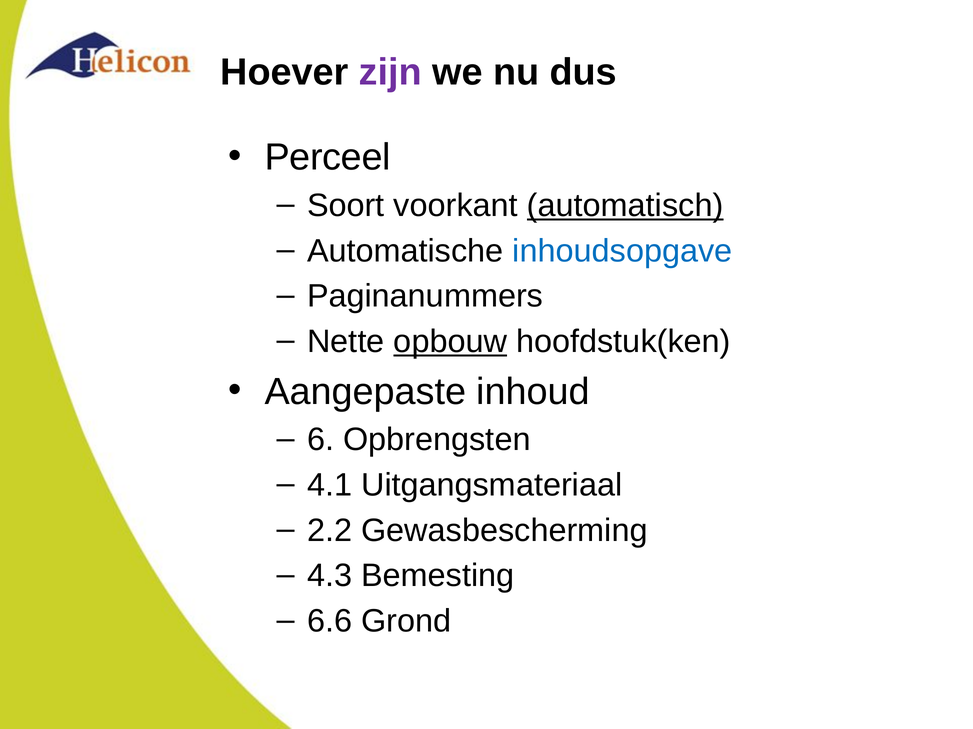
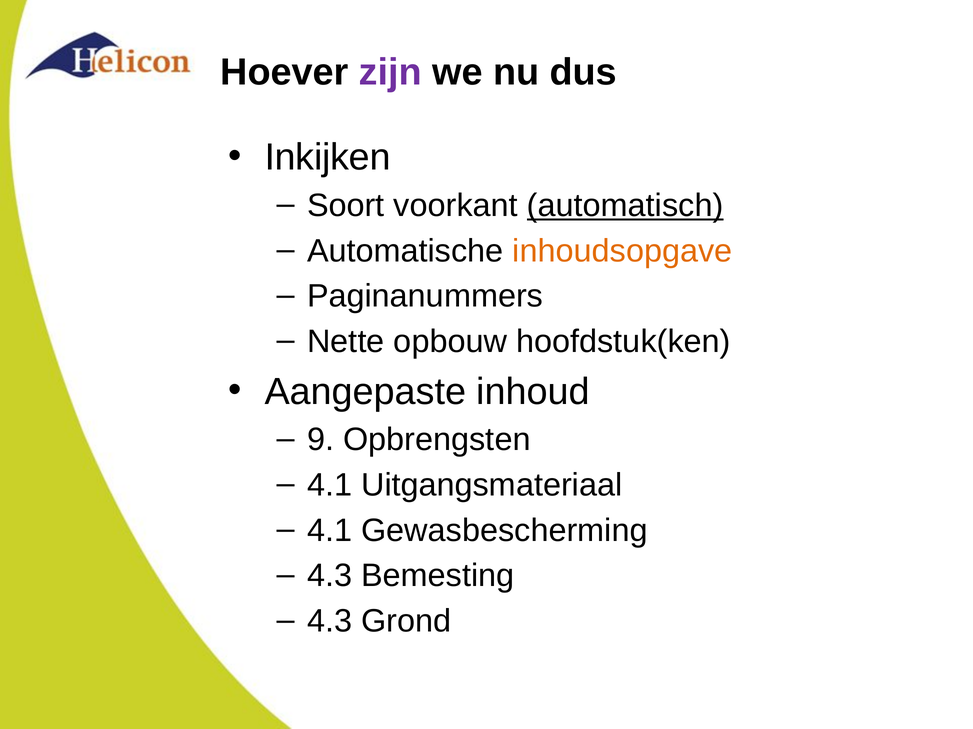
Perceel: Perceel -> Inkijken
inhoudsopgave colour: blue -> orange
opbouw underline: present -> none
6: 6 -> 9
2.2 at (330, 531): 2.2 -> 4.1
6.6 at (330, 622): 6.6 -> 4.3
